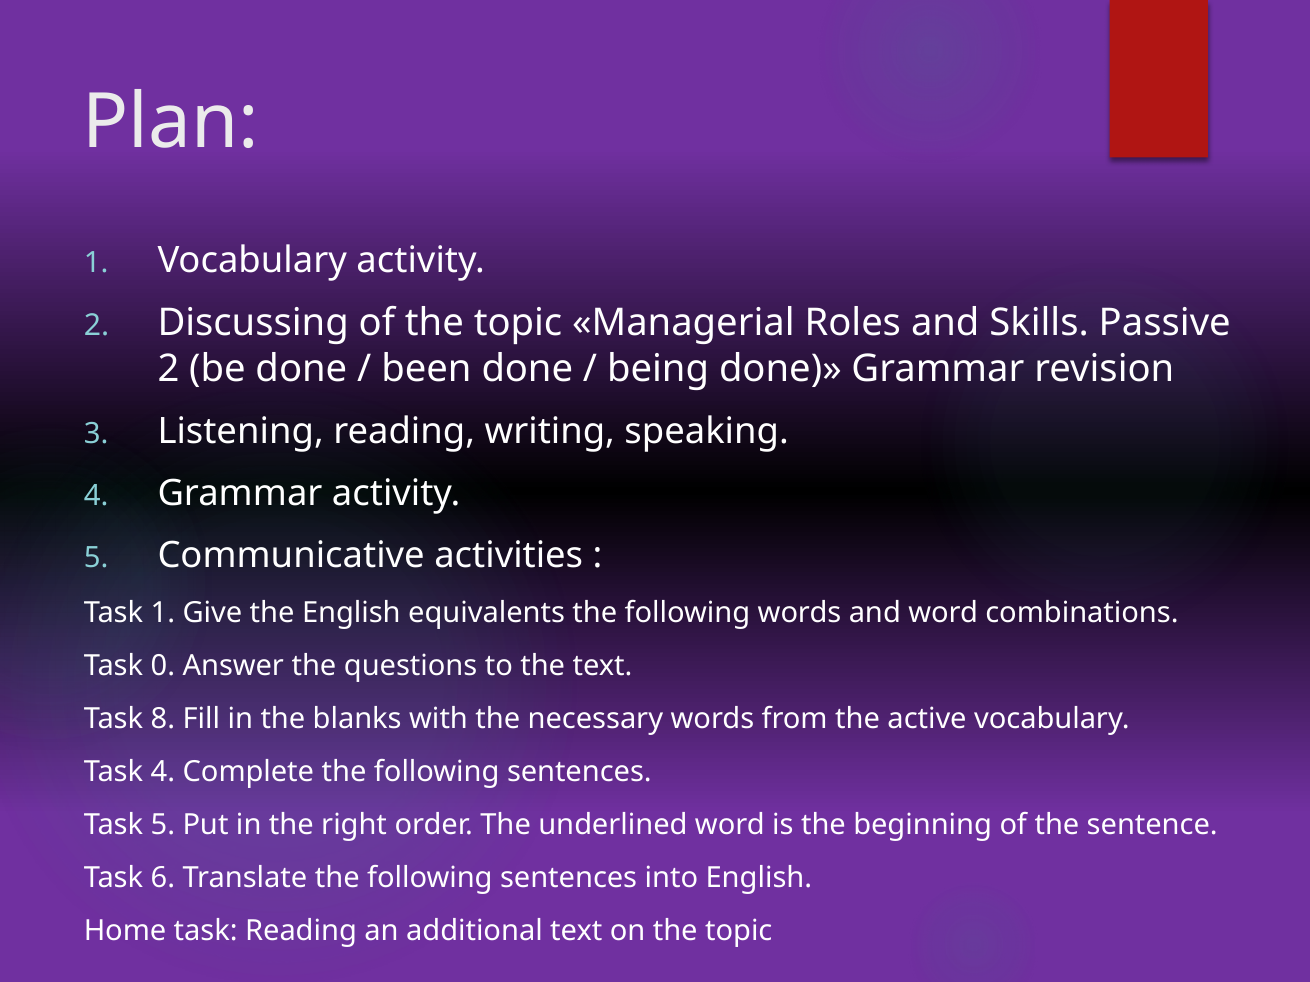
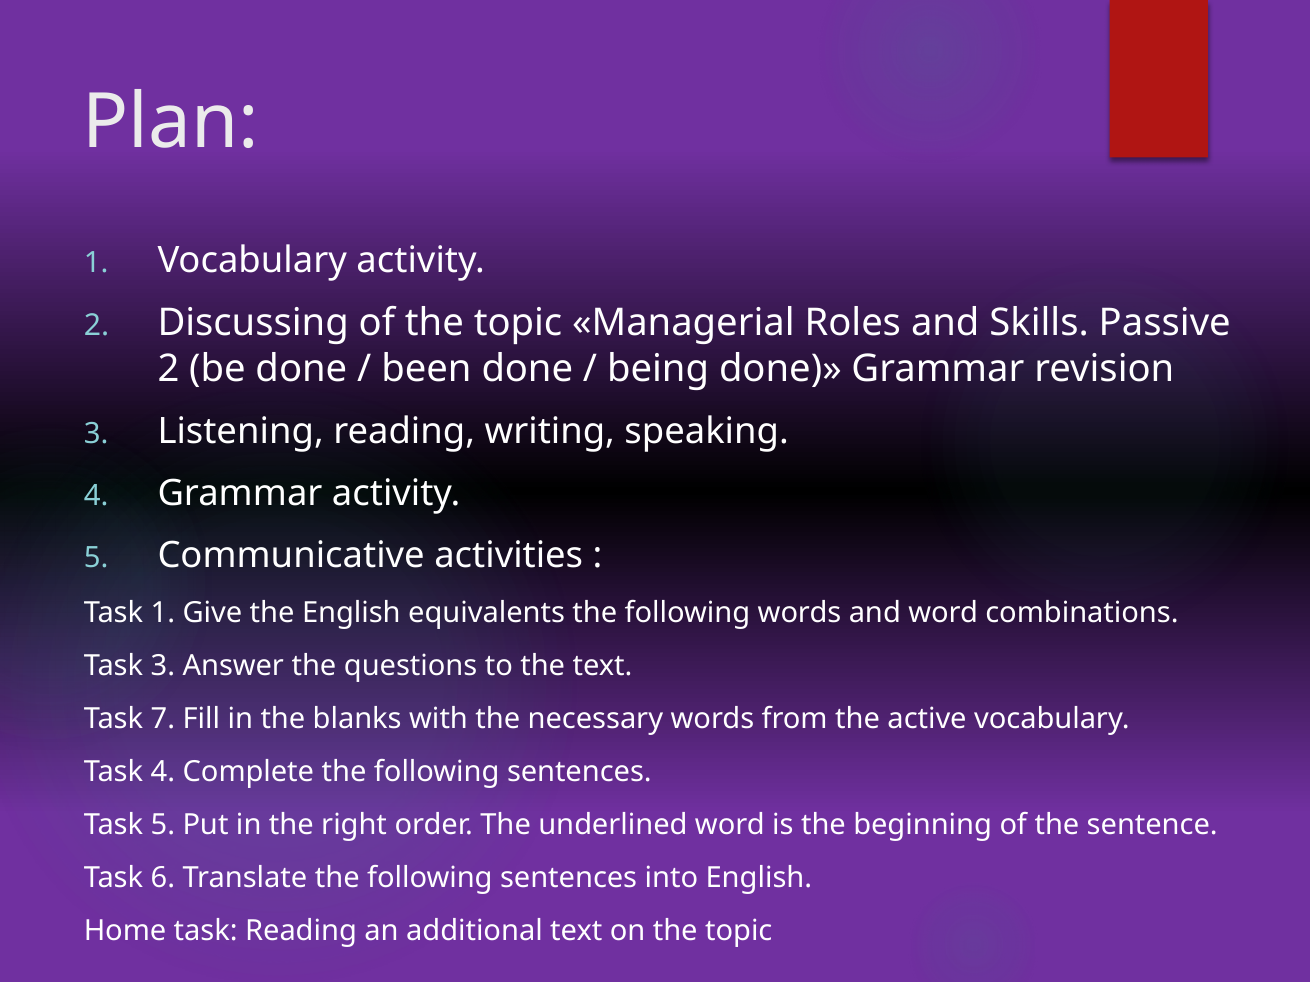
Task 0: 0 -> 3
8: 8 -> 7
